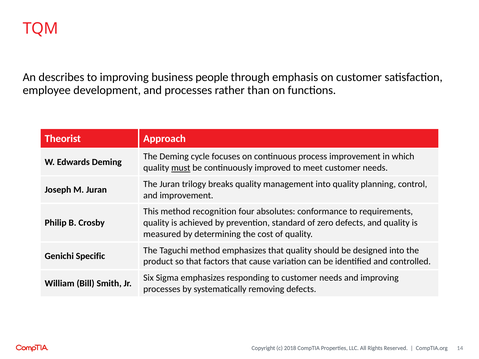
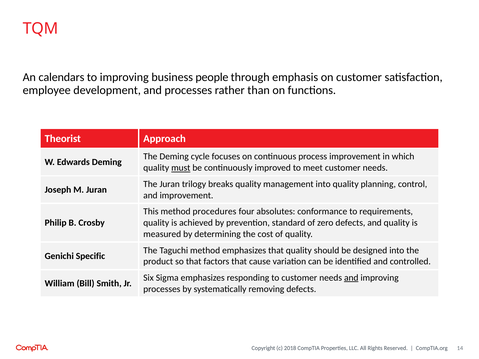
describes: describes -> calendars
recognition: recognition -> procedures
and at (351, 278) underline: none -> present
